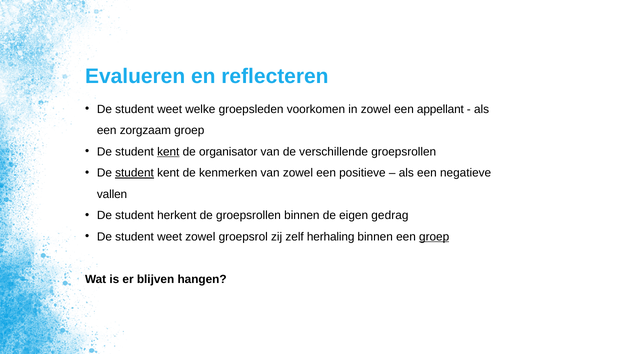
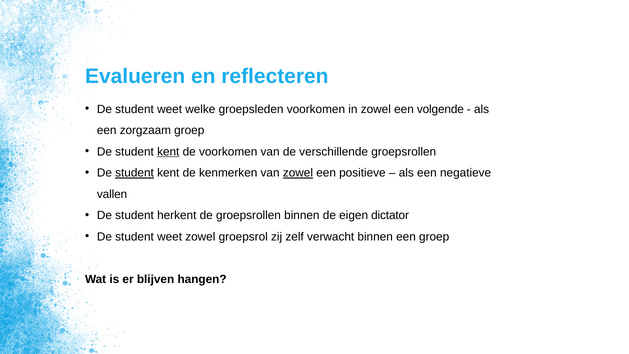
appellant: appellant -> volgende
de organisator: organisator -> voorkomen
zowel at (298, 173) underline: none -> present
gedrag: gedrag -> dictator
herhaling: herhaling -> verwacht
groep at (434, 237) underline: present -> none
